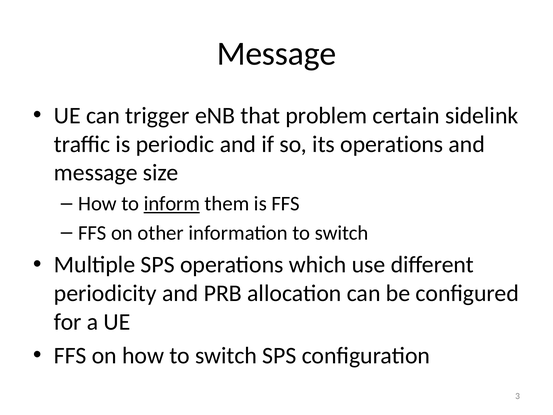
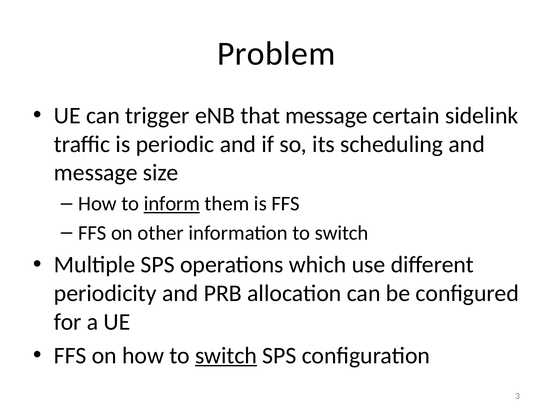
Message at (277, 54): Message -> Problem
that problem: problem -> message
its operations: operations -> scheduling
switch at (226, 355) underline: none -> present
